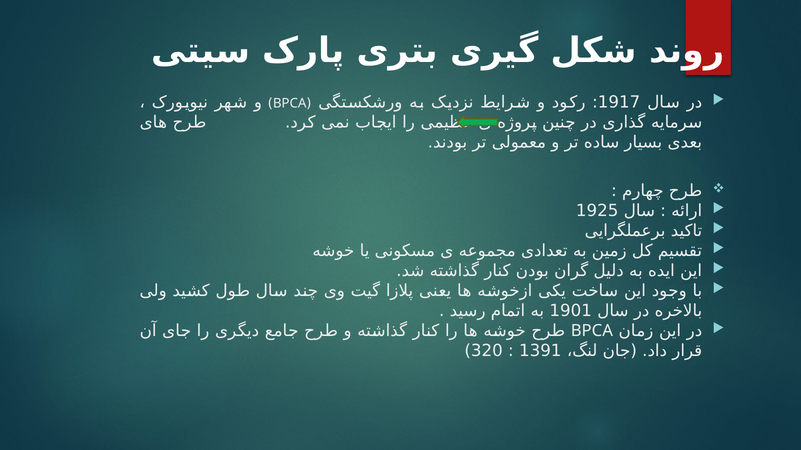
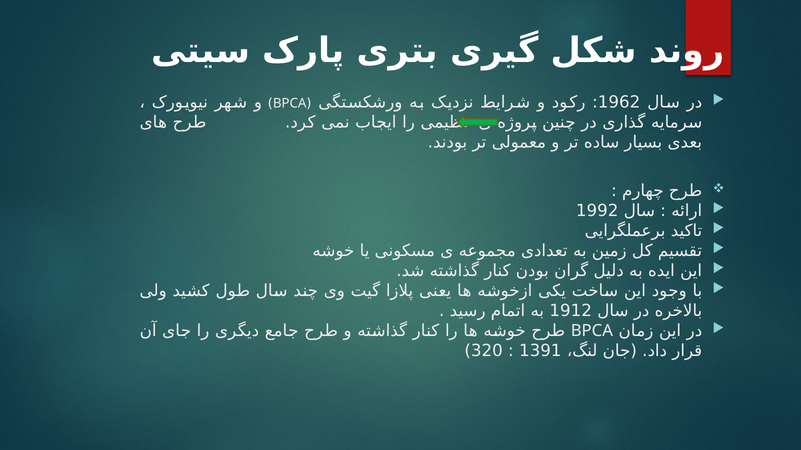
1917: 1917 -> 1962
1925: 1925 -> 1992
1901: 1901 -> 1912
